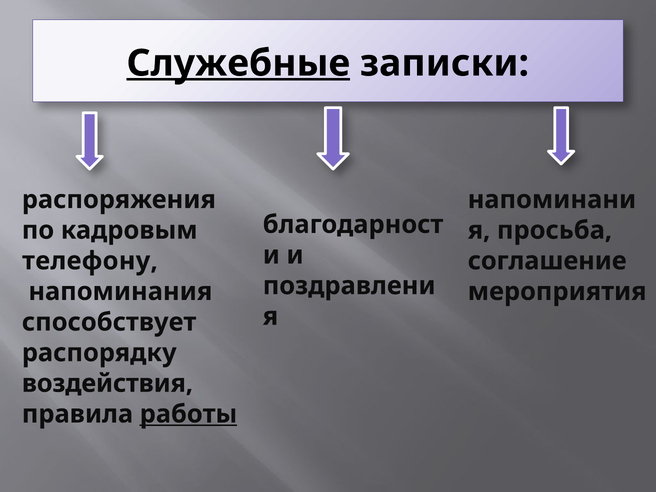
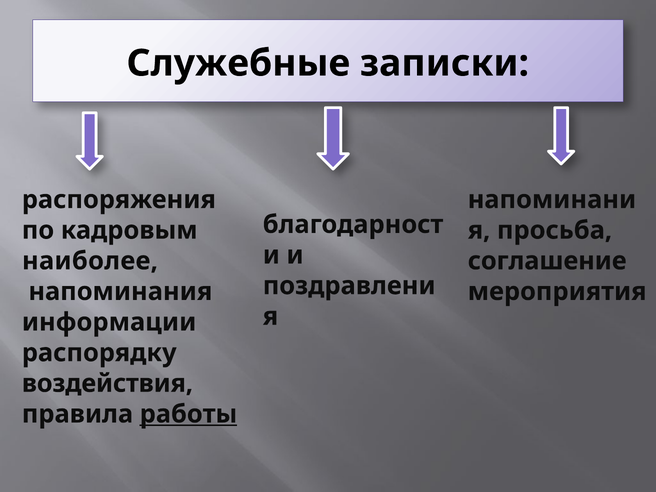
Служебные underline: present -> none
телефону: телефону -> наиболее
способствует: способствует -> информации
